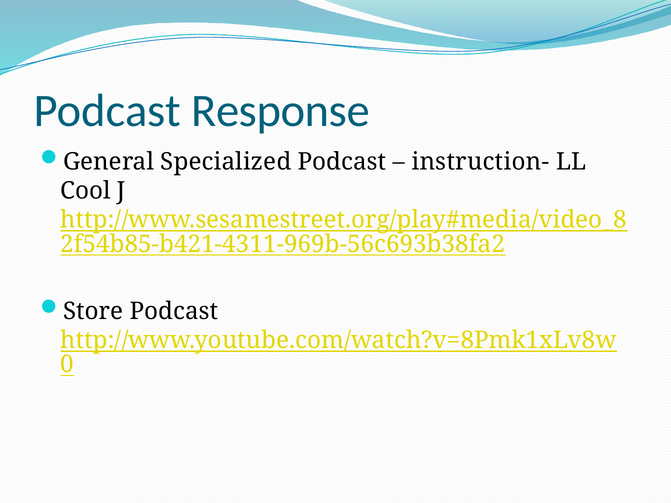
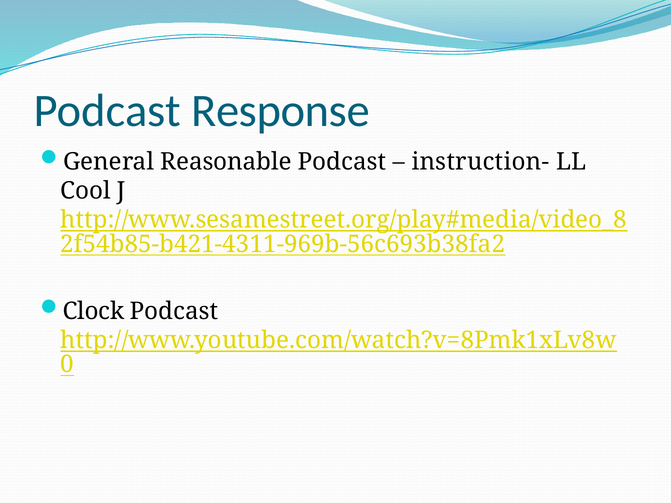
Specialized: Specialized -> Reasonable
Store: Store -> Clock
